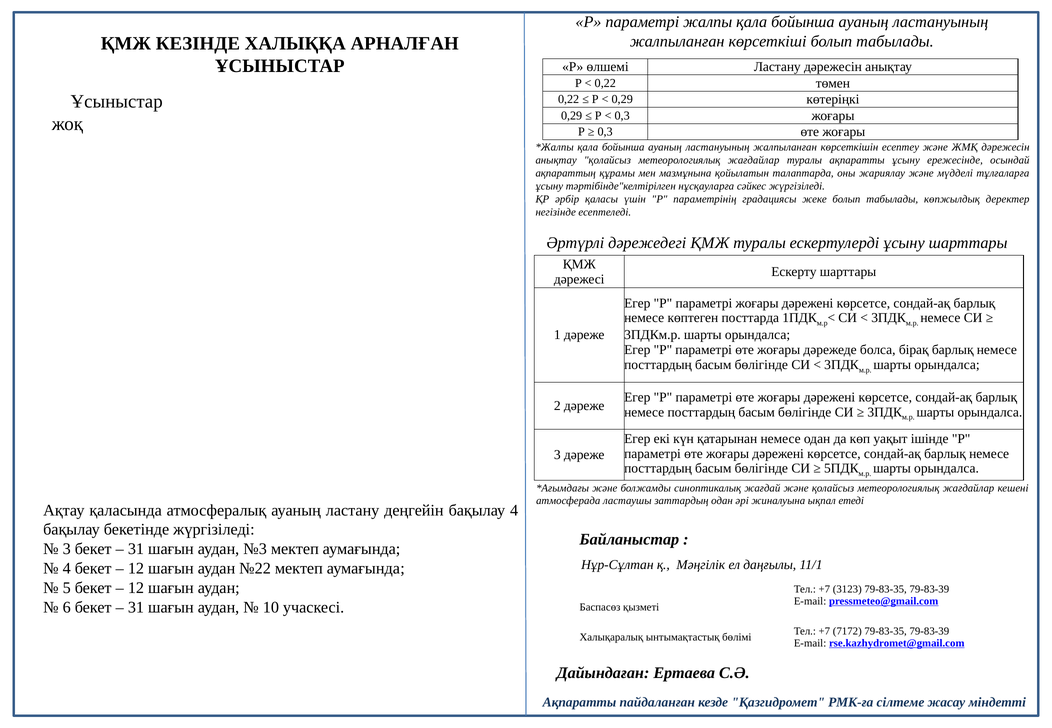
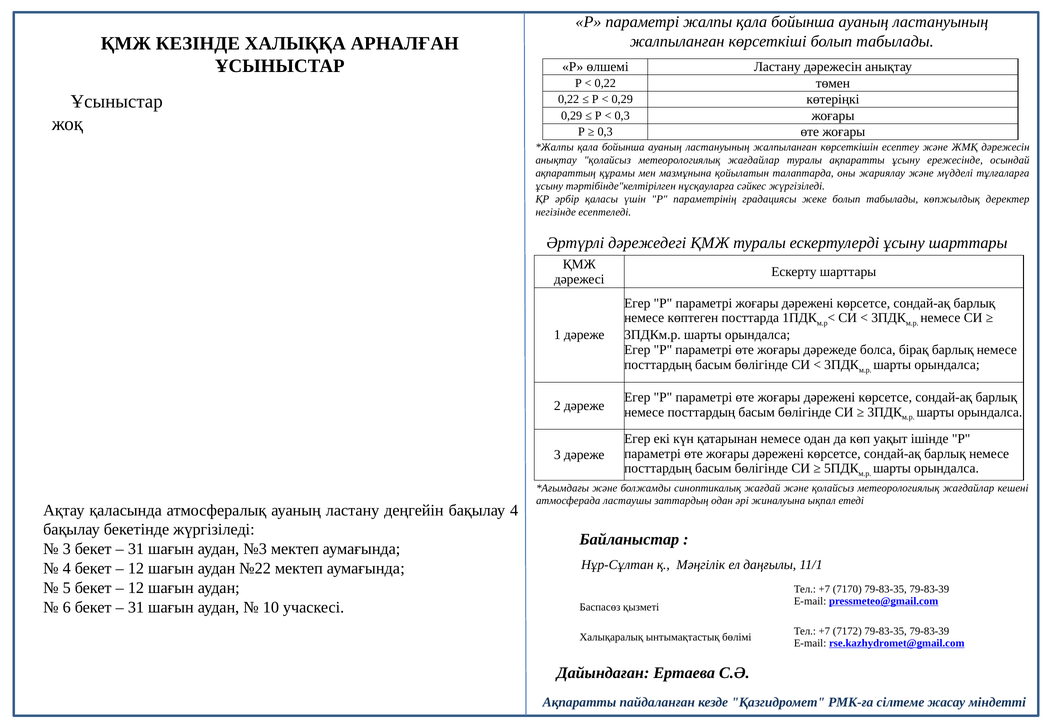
3123: 3123 -> 7170
